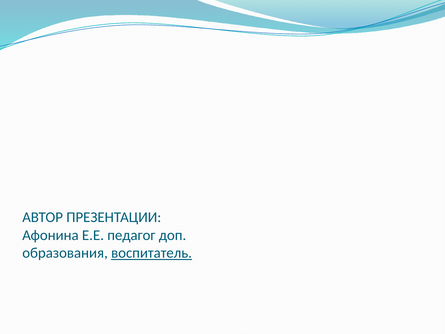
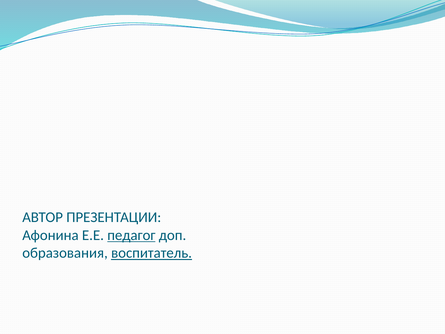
педагог underline: none -> present
